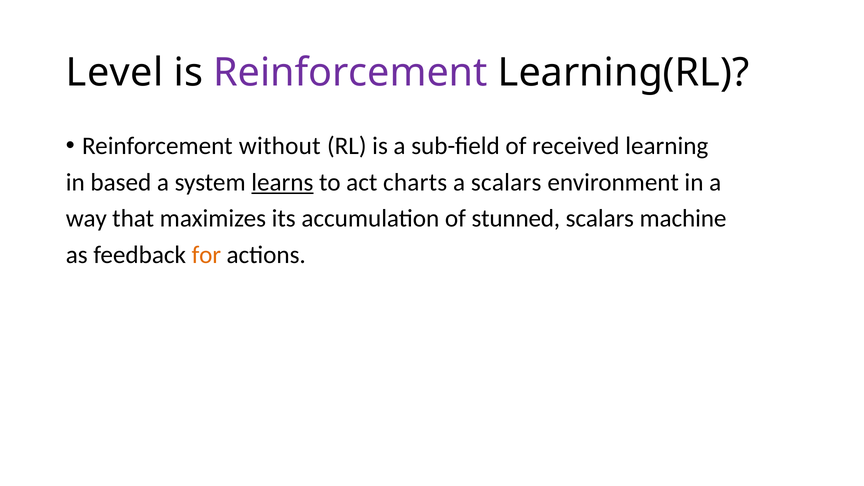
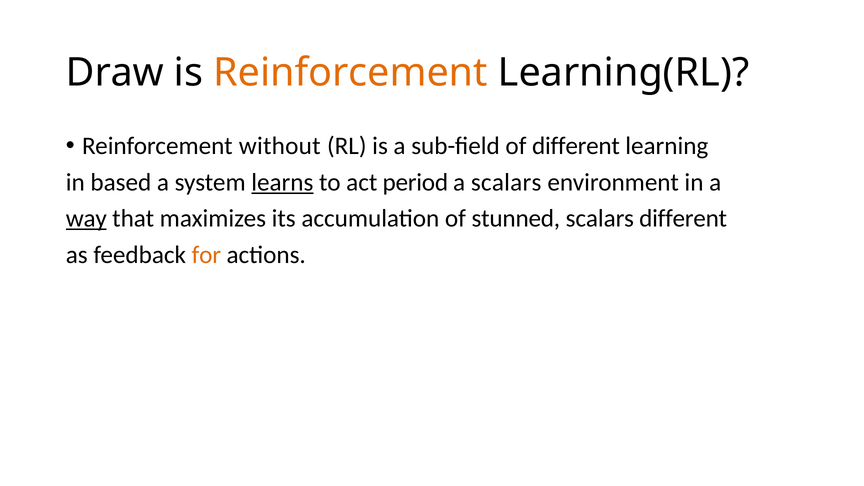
Level: Level -> Draw
Reinforcement at (350, 73) colour: purple -> orange
of received: received -> different
charts: charts -> period
way underline: none -> present
scalars machine: machine -> different
